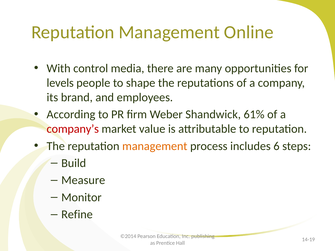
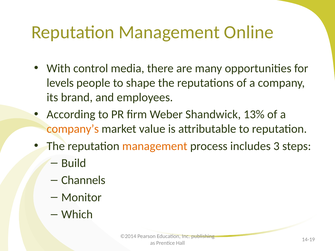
61%: 61% -> 13%
company’s colour: red -> orange
6: 6 -> 3
Measure: Measure -> Channels
Refine: Refine -> Which
